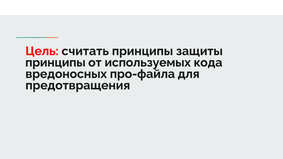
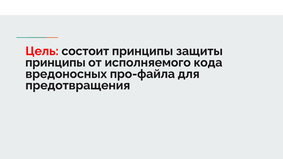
считать: считать -> состоит
используемых: используемых -> исполняемого
